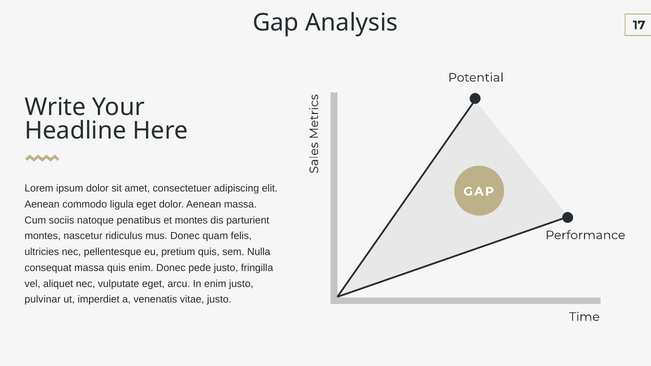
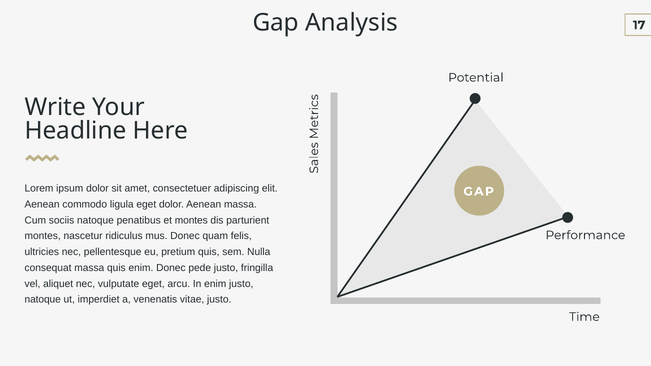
pulvinar at (43, 300): pulvinar -> natoque
